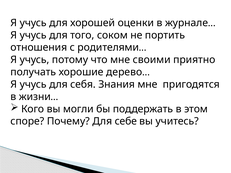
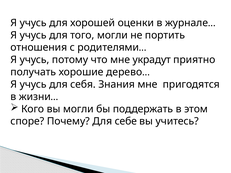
того соком: соком -> могли
своими: своими -> украдут
